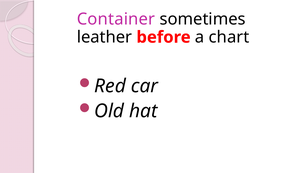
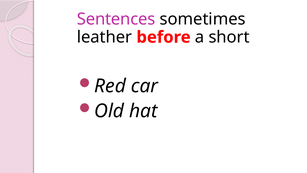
Container: Container -> Sentences
chart: chart -> short
